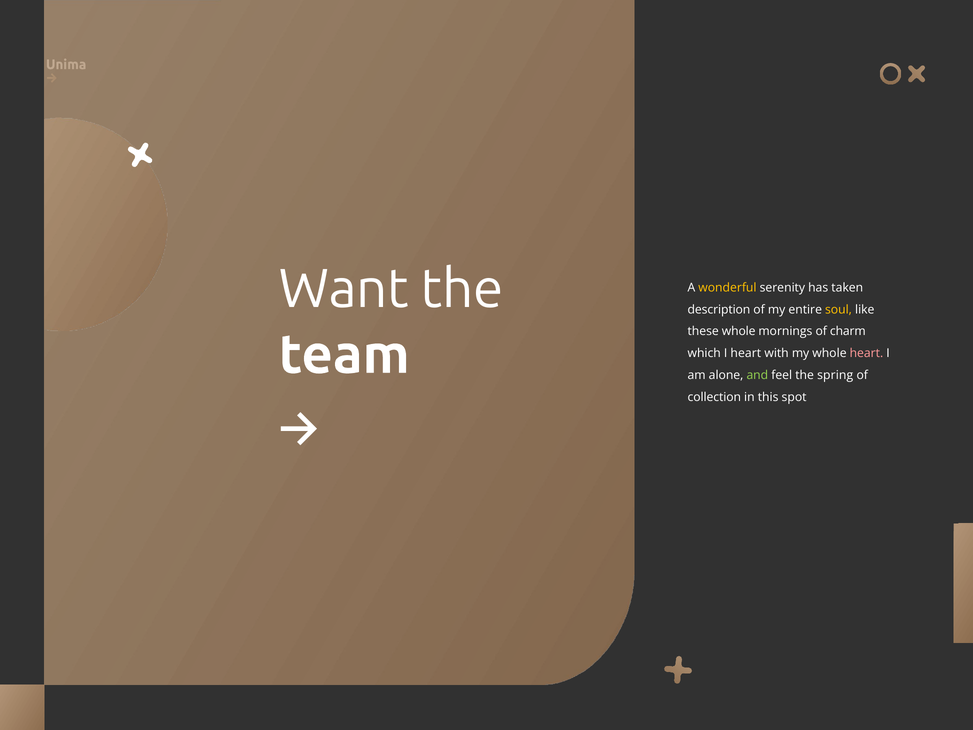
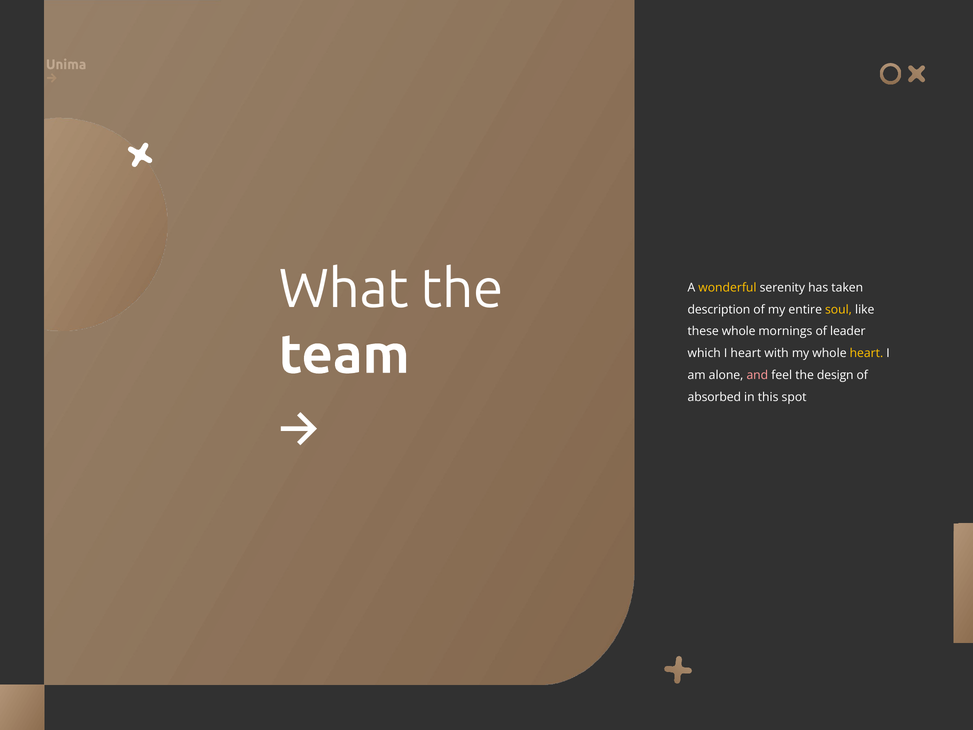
Want: Want -> What
charm: charm -> leader
heart at (866, 353) colour: pink -> yellow
and colour: light green -> pink
spring: spring -> design
collection: collection -> absorbed
